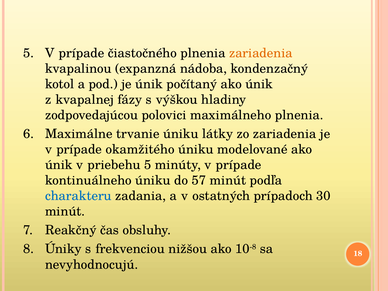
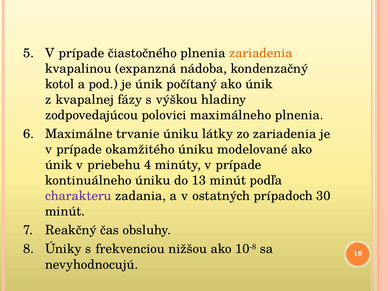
priebehu 5: 5 -> 4
57: 57 -> 13
charakteru colour: blue -> purple
